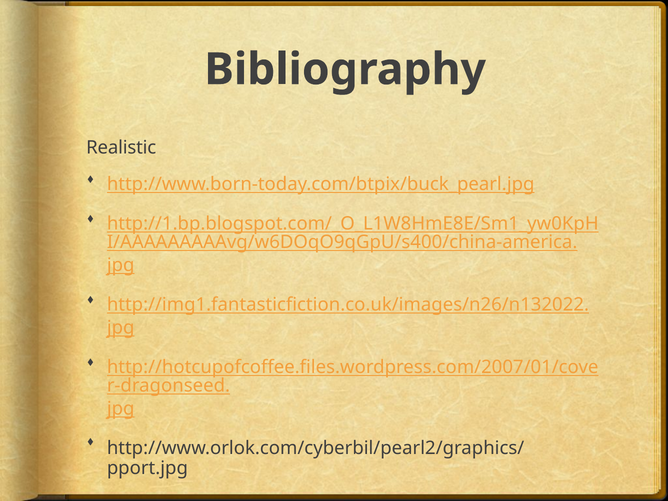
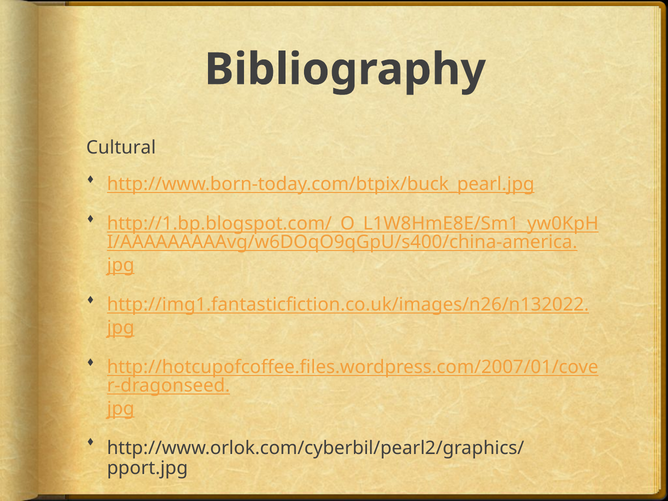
Realistic: Realistic -> Cultural
